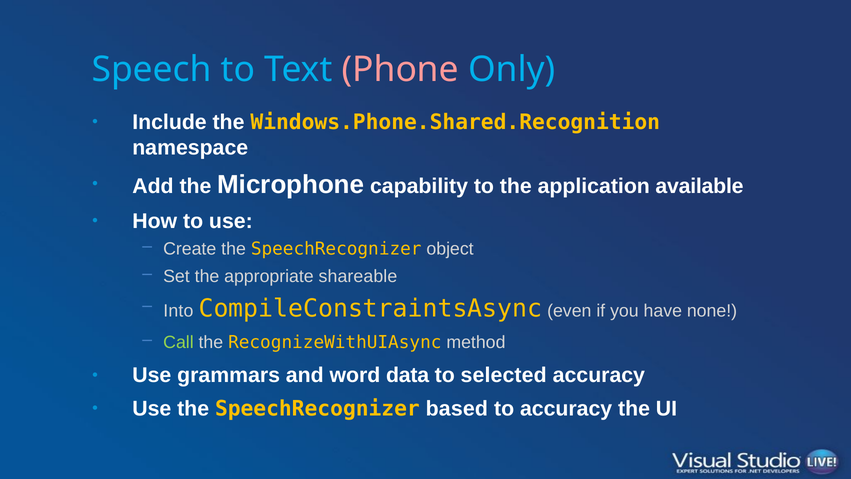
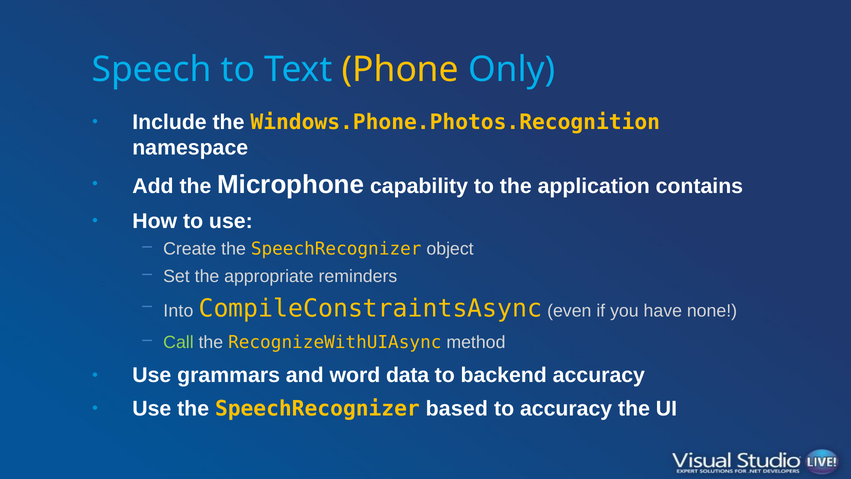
Phone colour: pink -> yellow
Windows.Phone.Shared.Recognition: Windows.Phone.Shared.Recognition -> Windows.Phone.Photos.Recognition
available: available -> contains
shareable: shareable -> reminders
selected: selected -> backend
